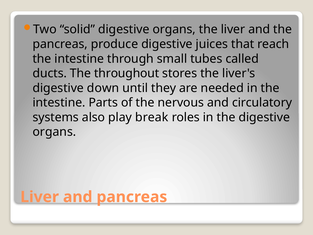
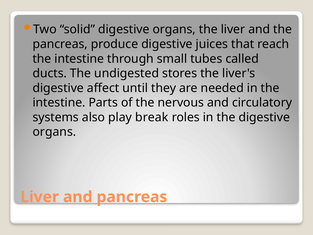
throughout: throughout -> undigested
down: down -> affect
